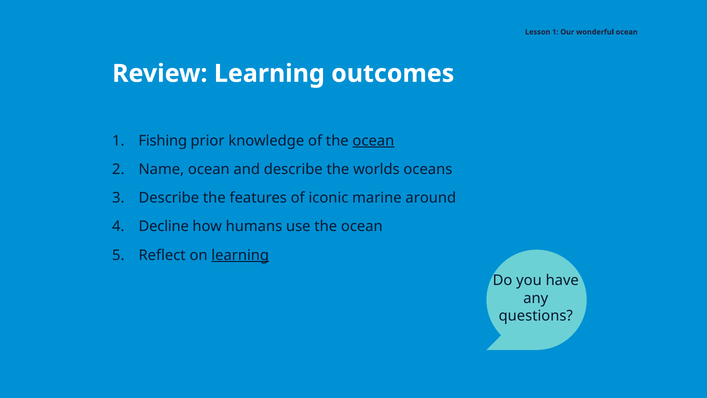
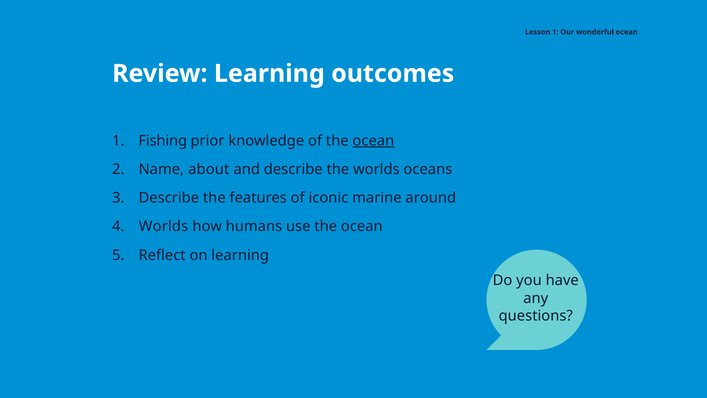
Name ocean: ocean -> about
Decline at (164, 226): Decline -> Worlds
learning at (240, 255) underline: present -> none
